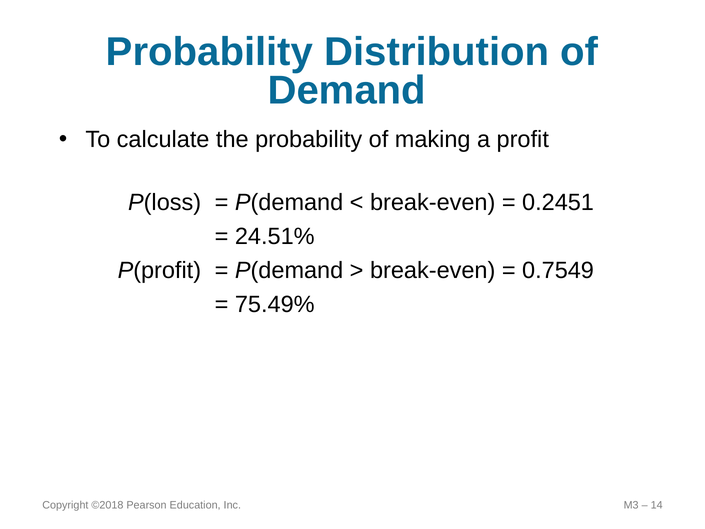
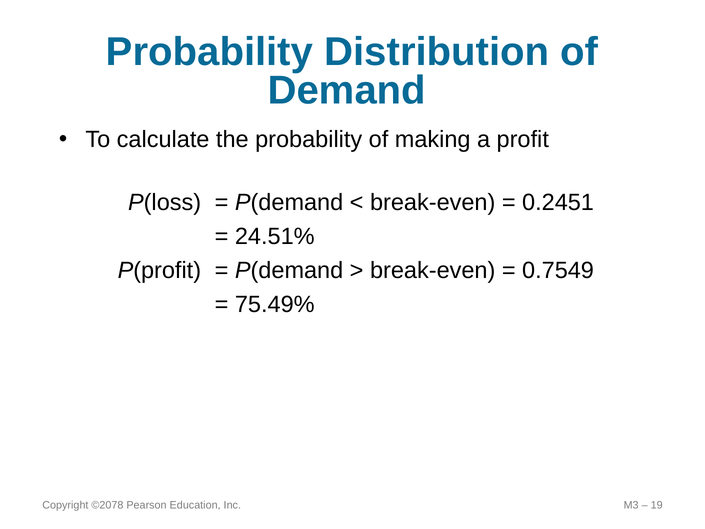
©2018: ©2018 -> ©2078
14: 14 -> 19
